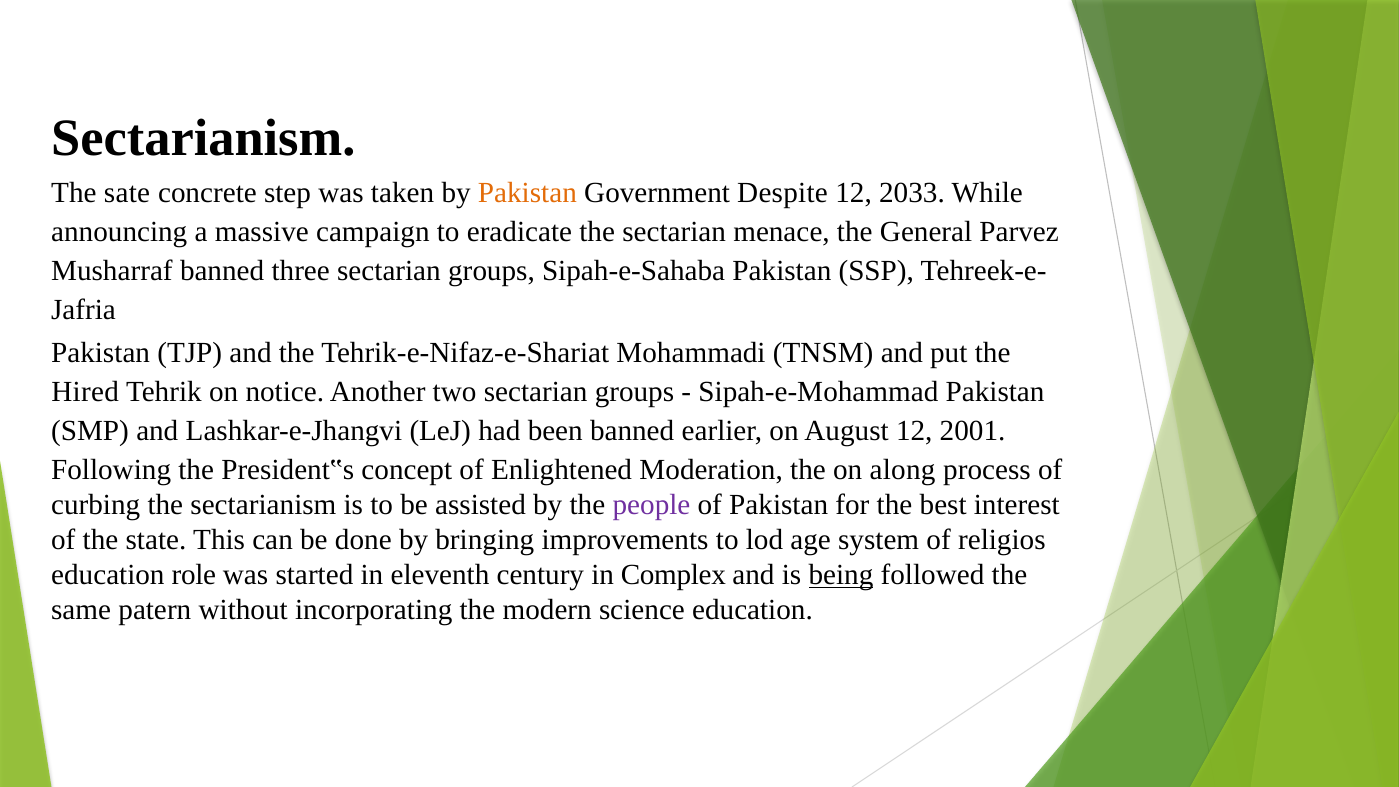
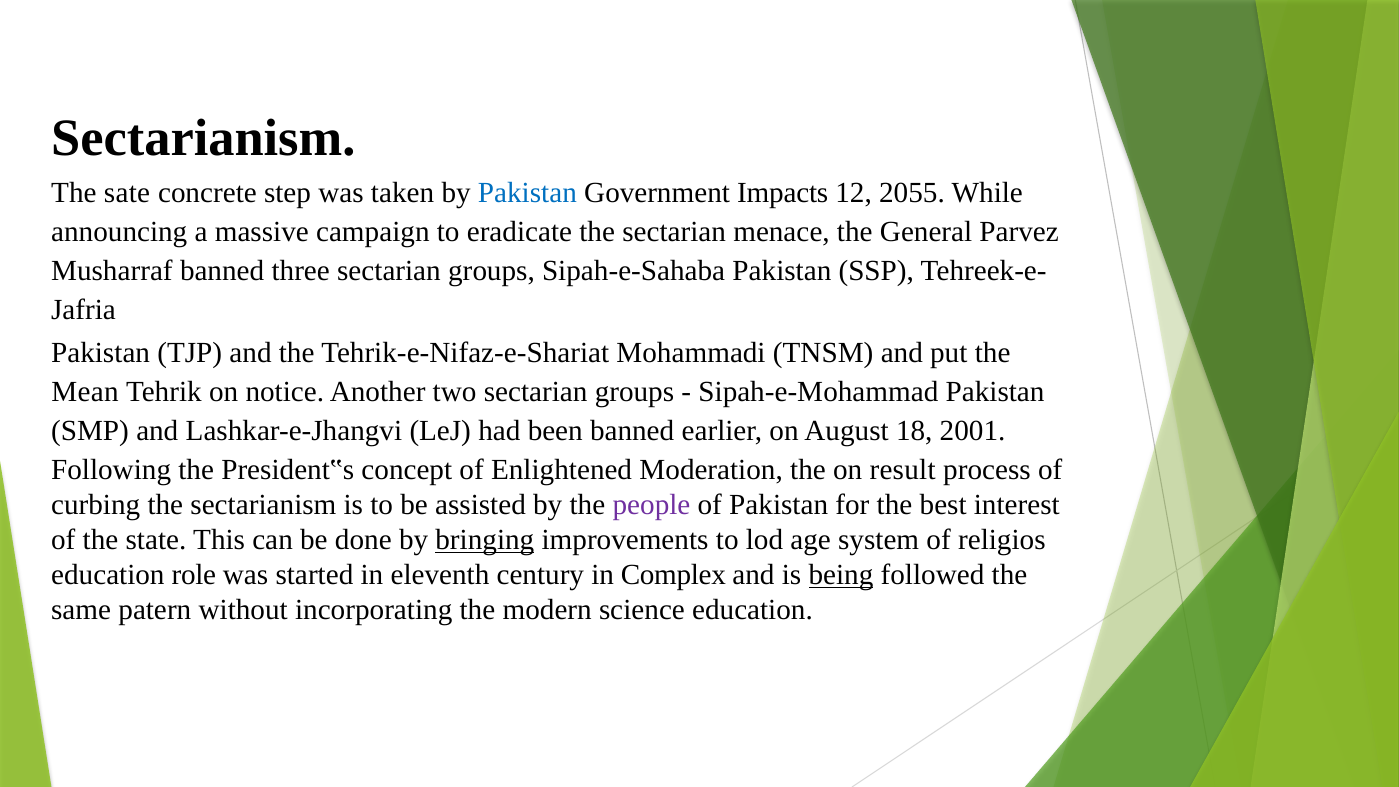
Pakistan at (527, 192) colour: orange -> blue
Despite: Despite -> Impacts
2033: 2033 -> 2055
Hired: Hired -> Mean
August 12: 12 -> 18
along: along -> result
bringing underline: none -> present
